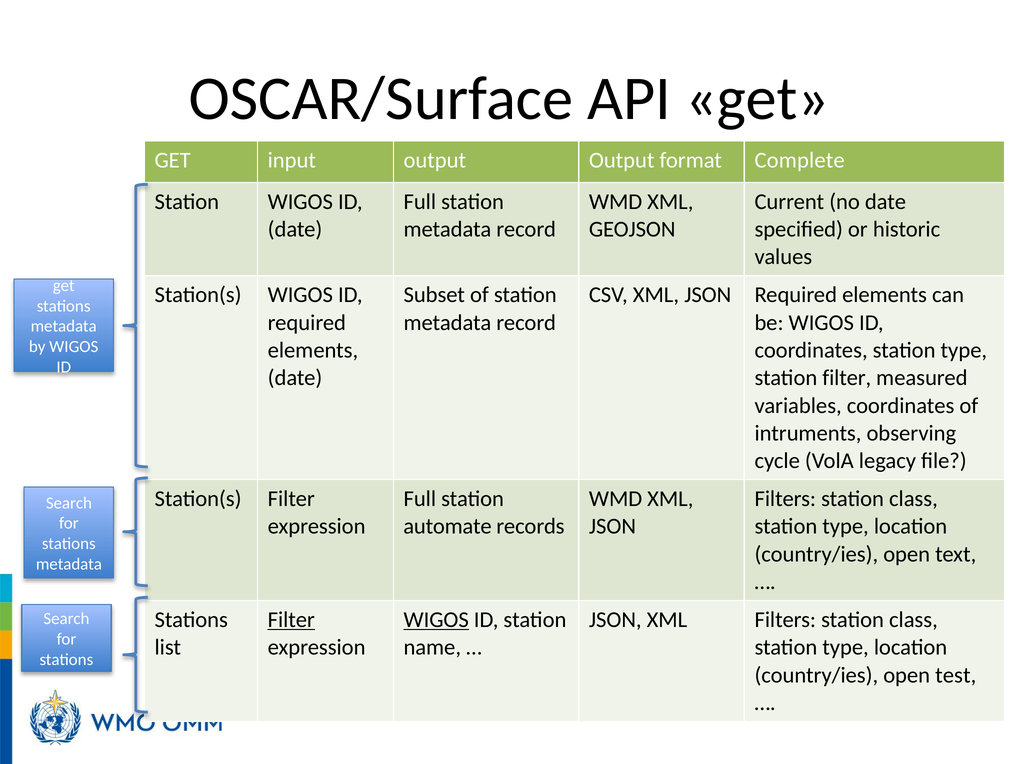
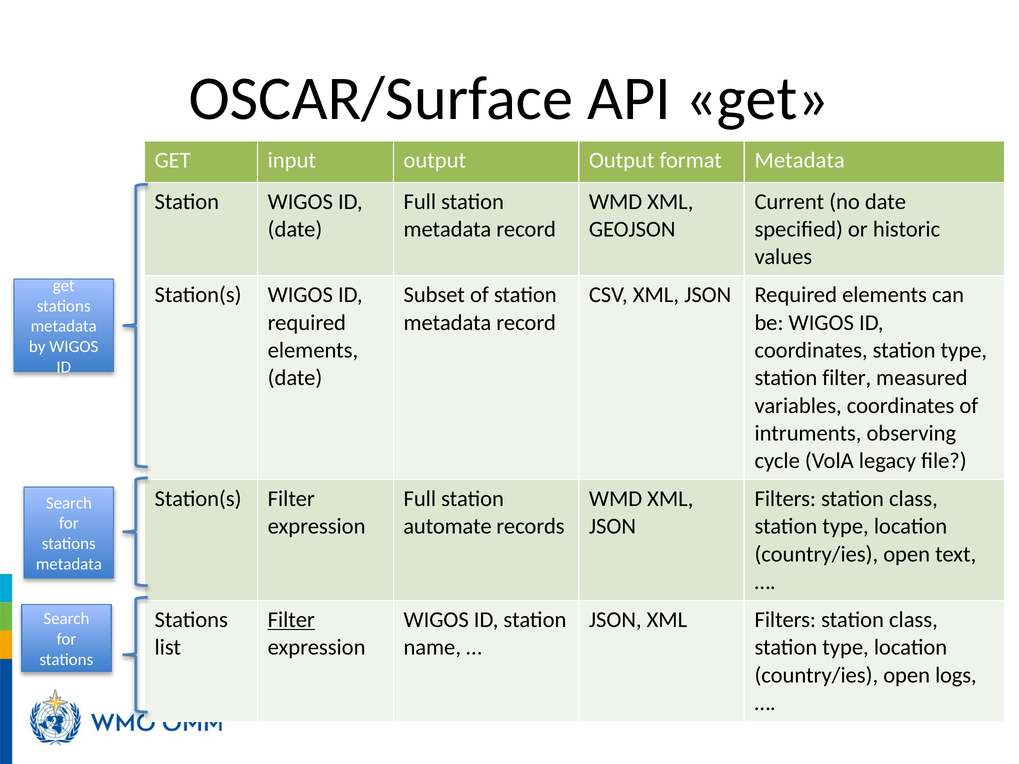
format Complete: Complete -> Metadata
WIGOS at (436, 620) underline: present -> none
test: test -> logs
